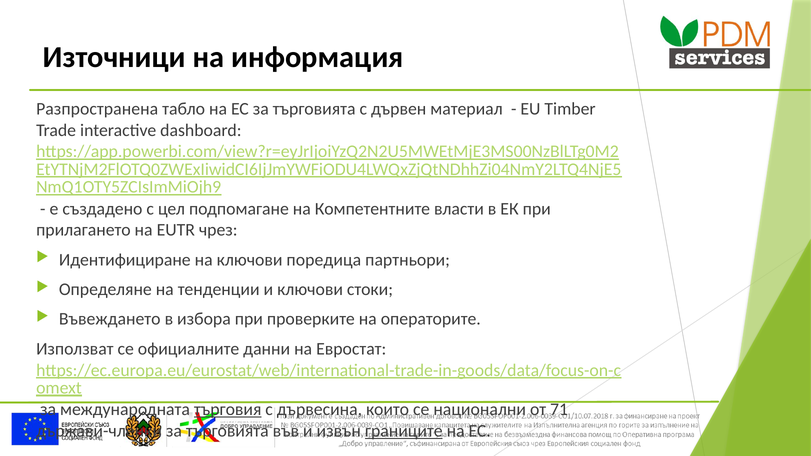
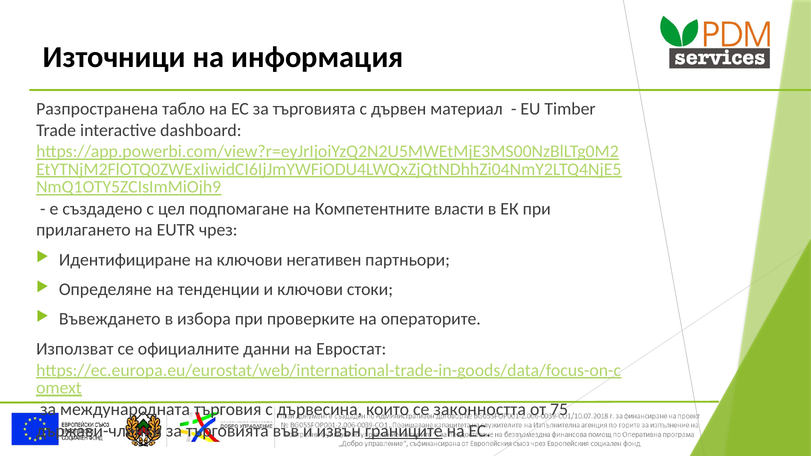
поредица: поредица -> негативен
търговия underline: present -> none
национални: национални -> законността
71: 71 -> 75
